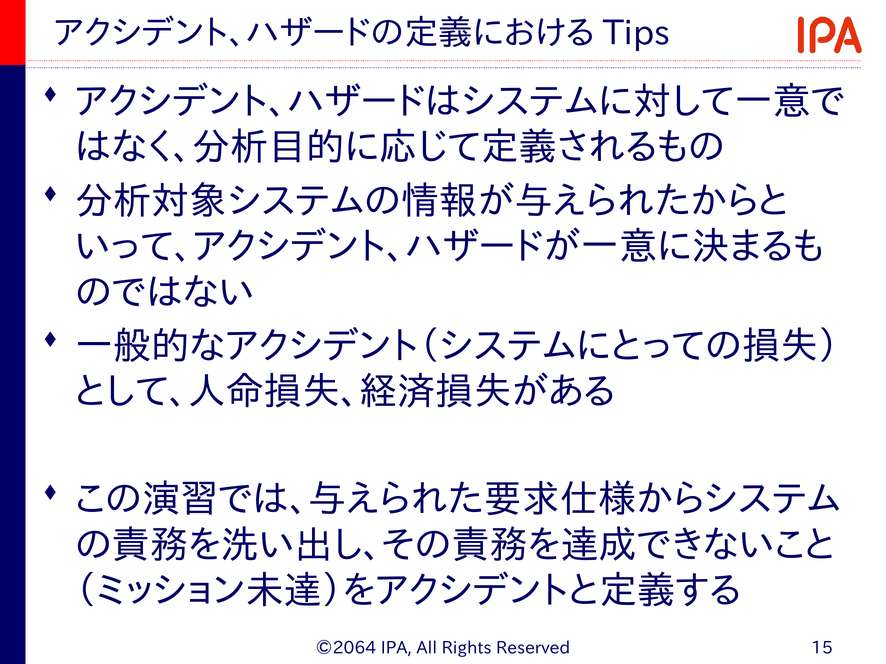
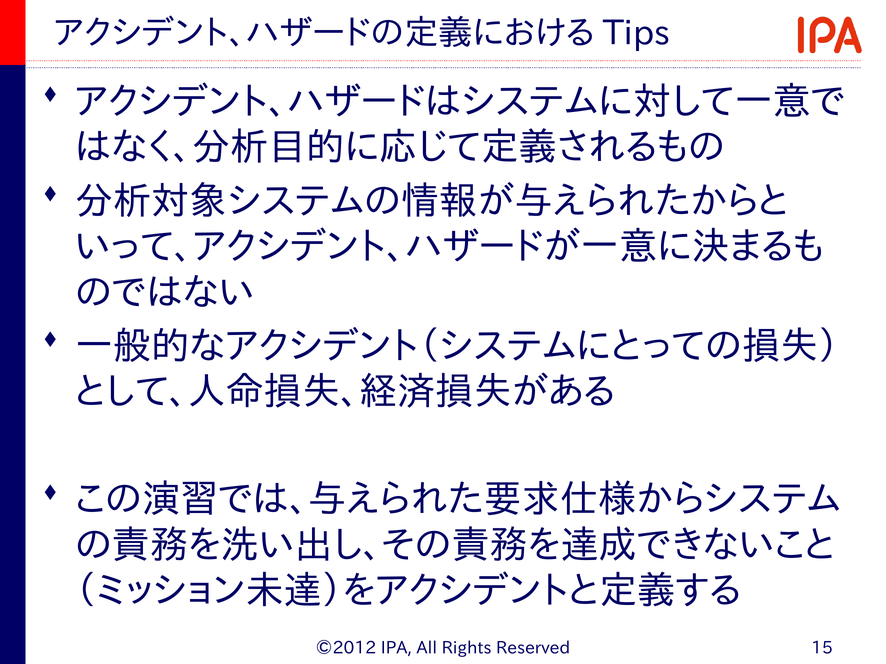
©2064: ©2064 -> ©2012
